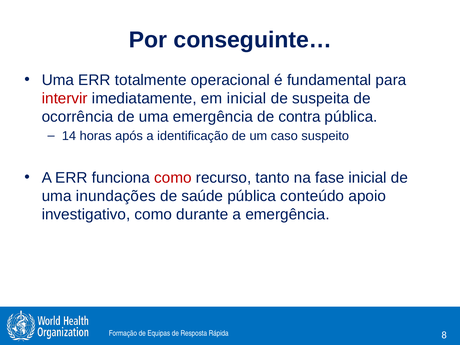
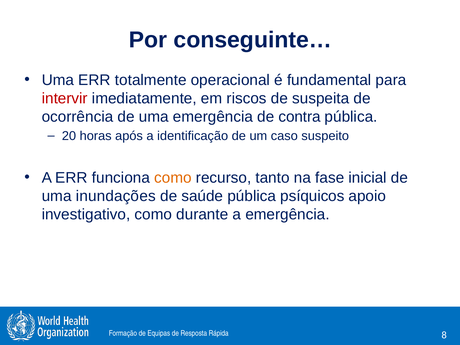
em inicial: inicial -> riscos
14: 14 -> 20
como at (173, 178) colour: red -> orange
conteúdo: conteúdo -> psíquicos
